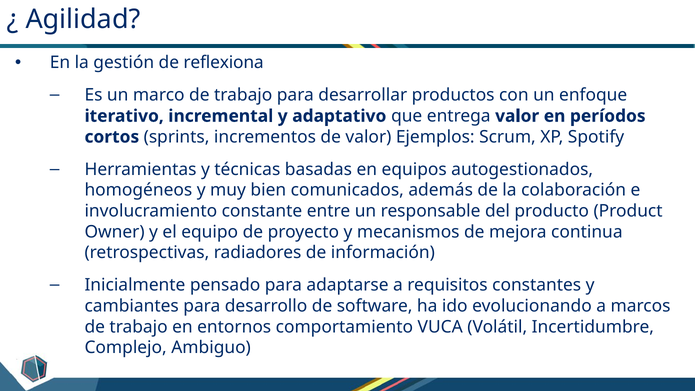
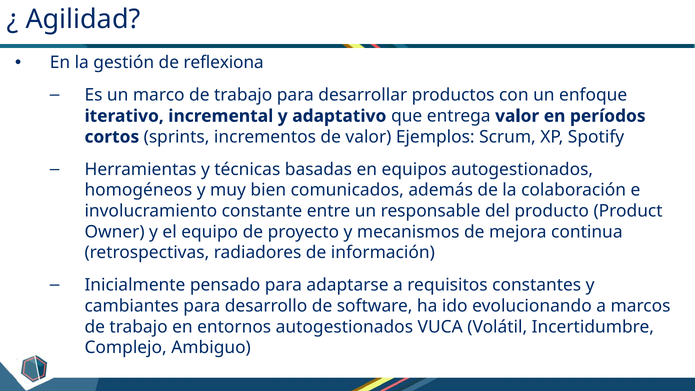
entornos comportamiento: comportamiento -> autogestionados
